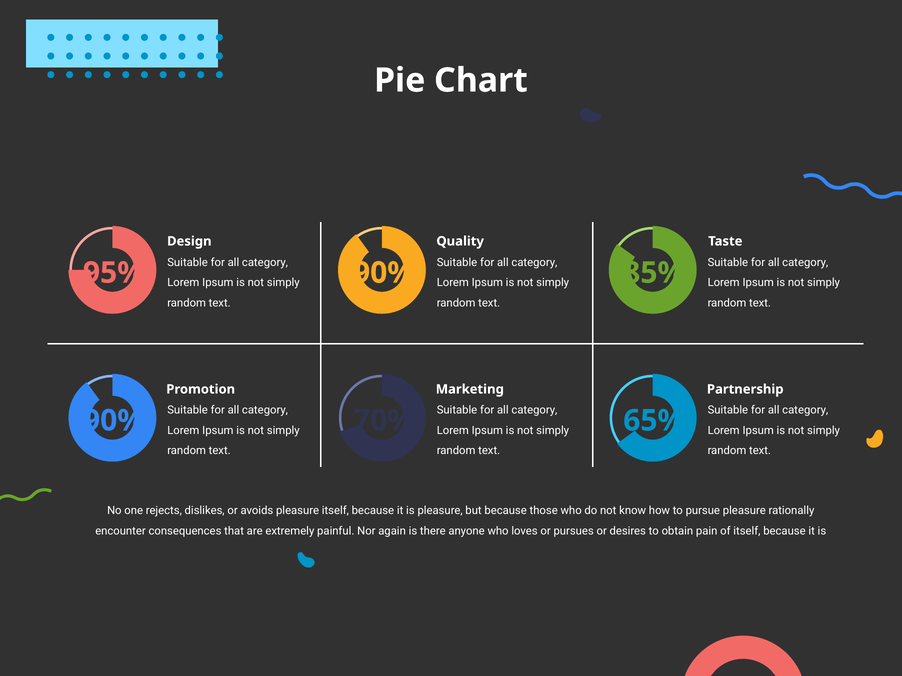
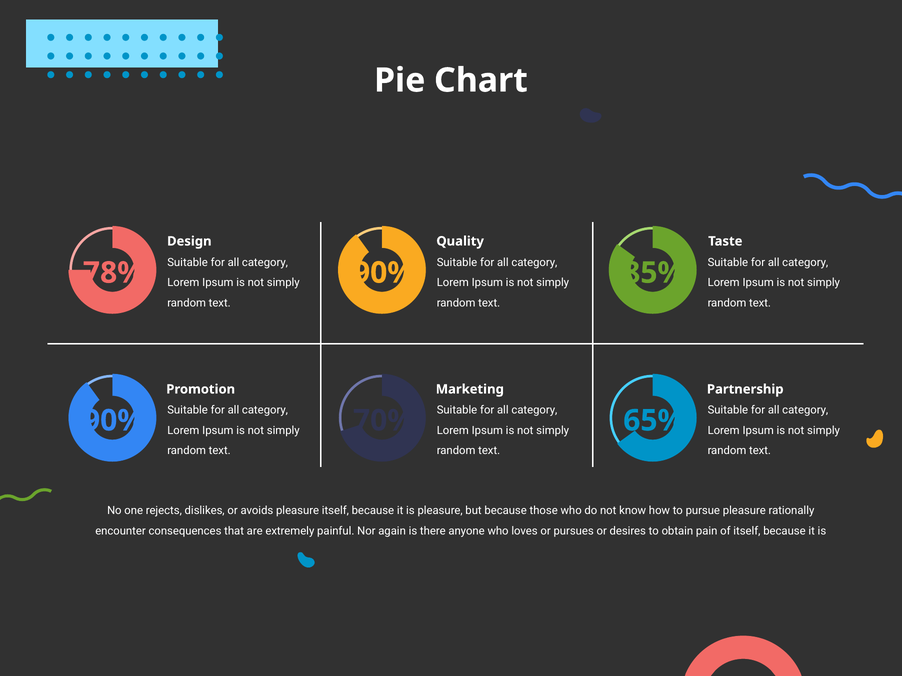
95%: 95% -> 78%
